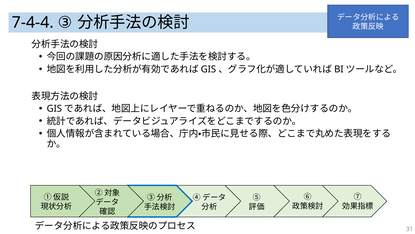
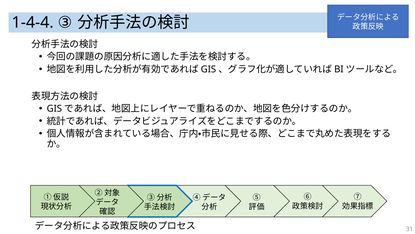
7-4-4: 7-4-4 -> 1-4-4
